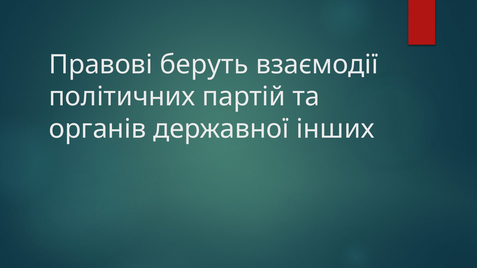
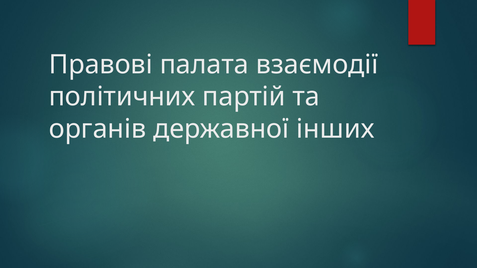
беруть: беруть -> палата
